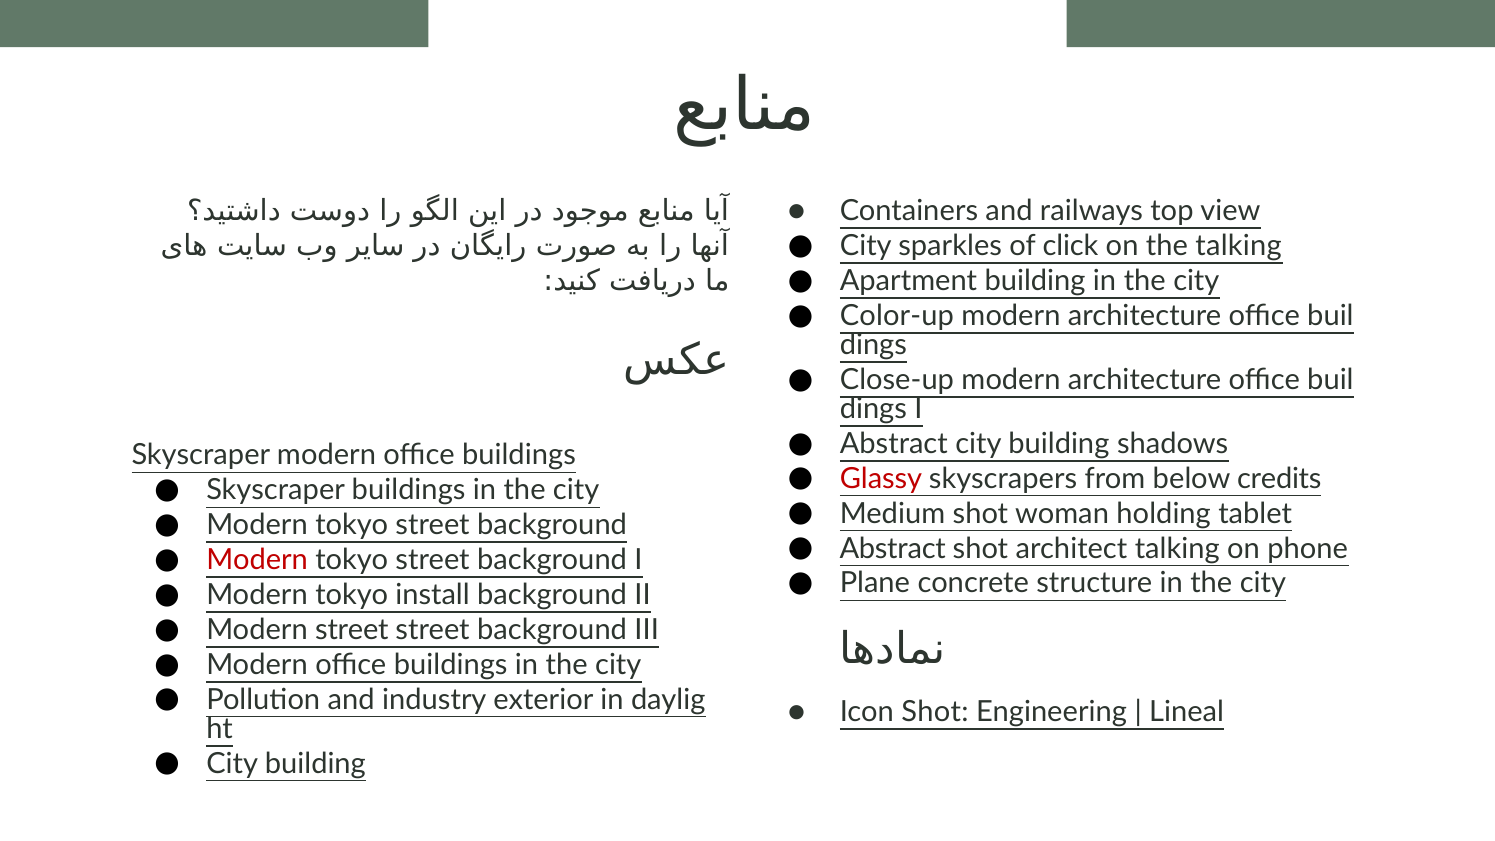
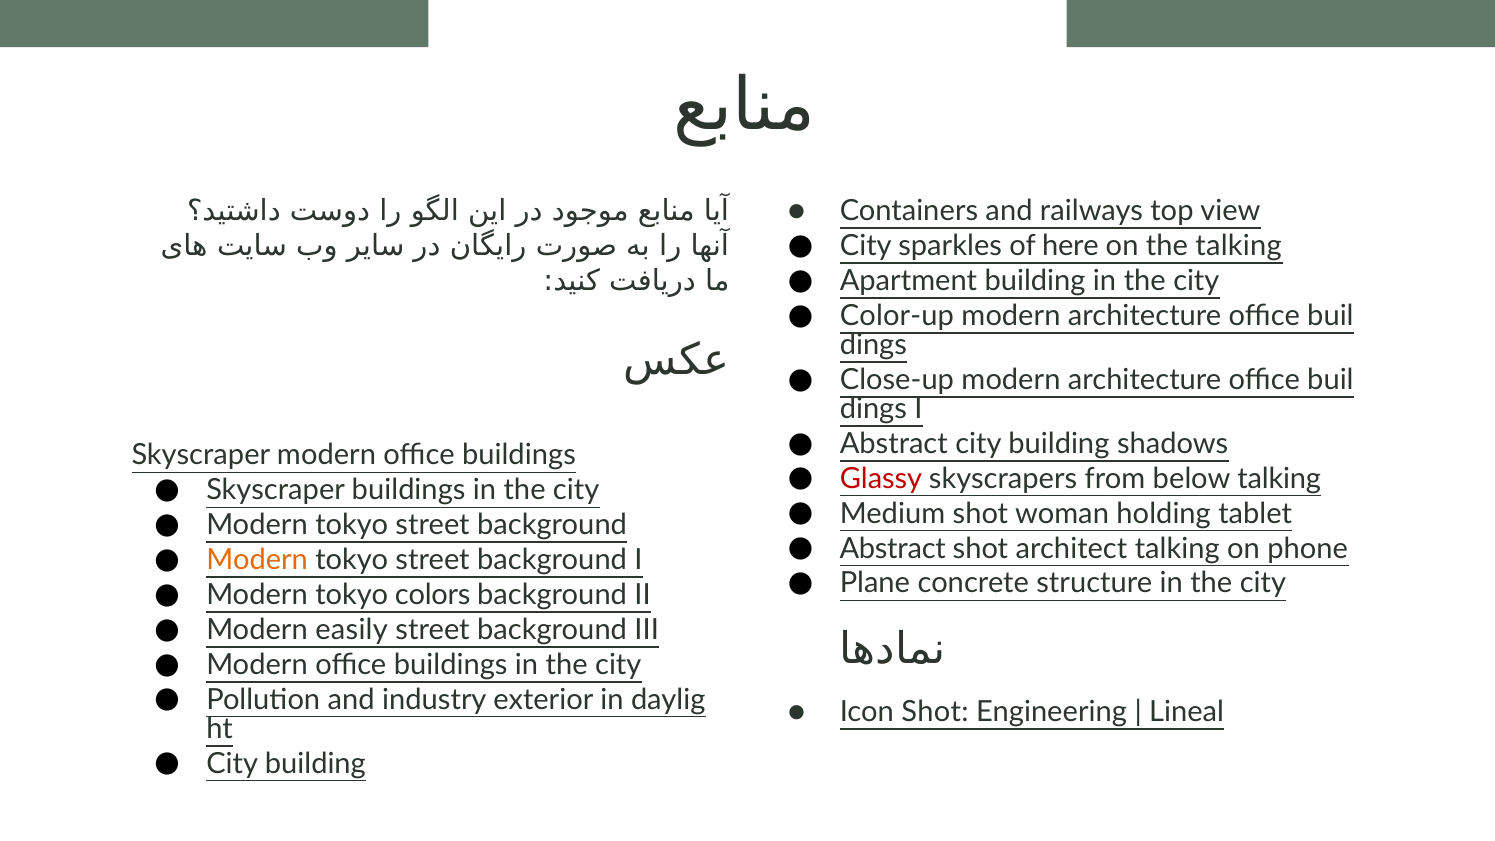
click: click -> here
below credits: credits -> talking
Modern at (257, 560) colour: red -> orange
install: install -> colors
Modern street: street -> easily
